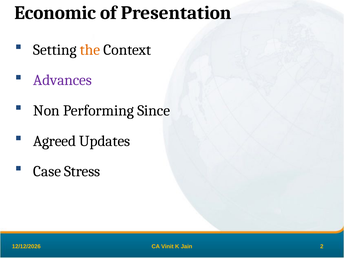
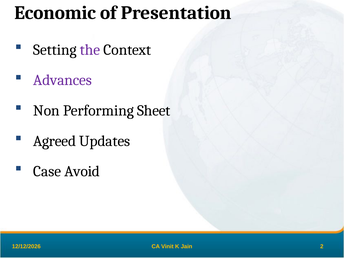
the colour: orange -> purple
Since: Since -> Sheet
Stress: Stress -> Avoid
